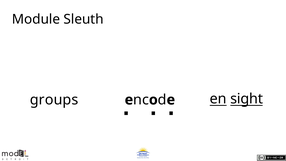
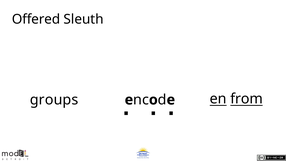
Module: Module -> Offered
sight: sight -> from
